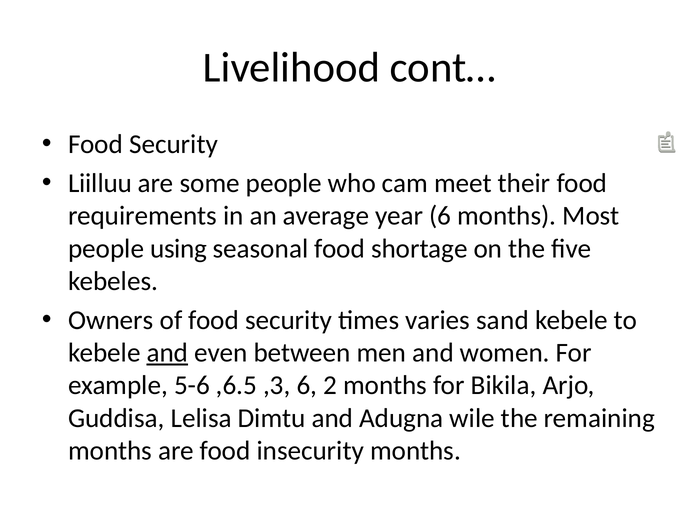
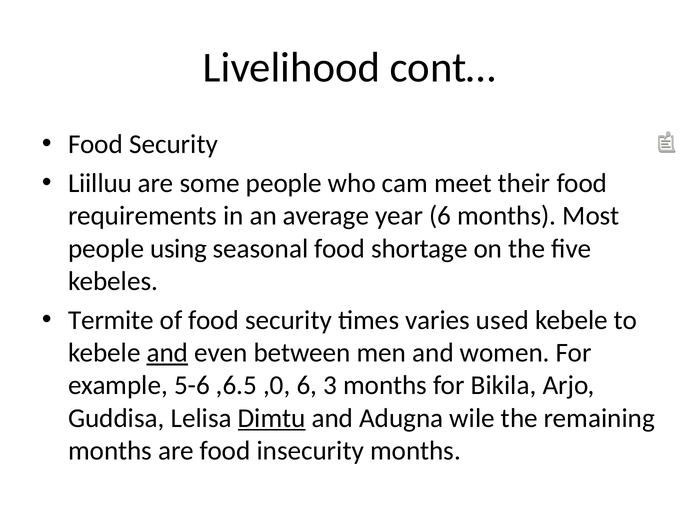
Owners: Owners -> Termite
sand: sand -> used
,3: ,3 -> ,0
2: 2 -> 3
Dimtu underline: none -> present
